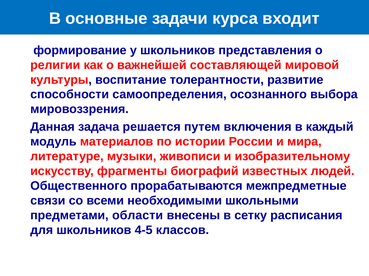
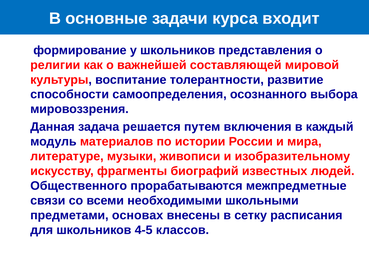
области: области -> основах
